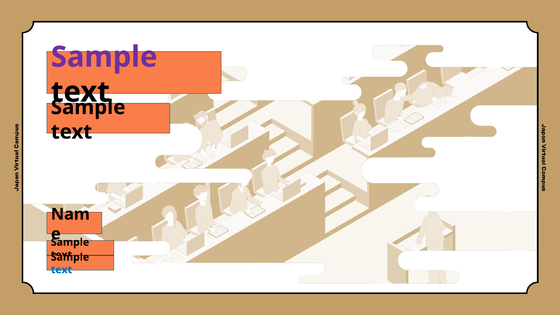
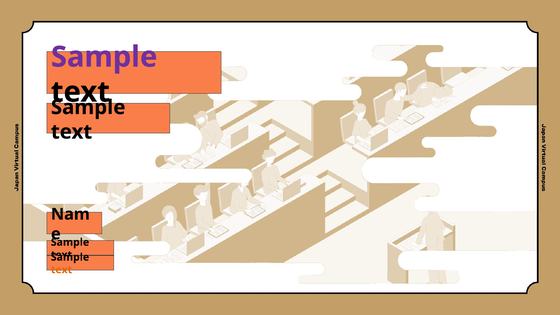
text at (62, 270) colour: blue -> orange
